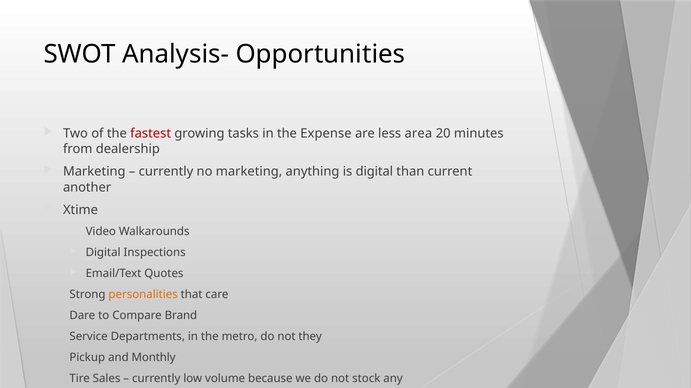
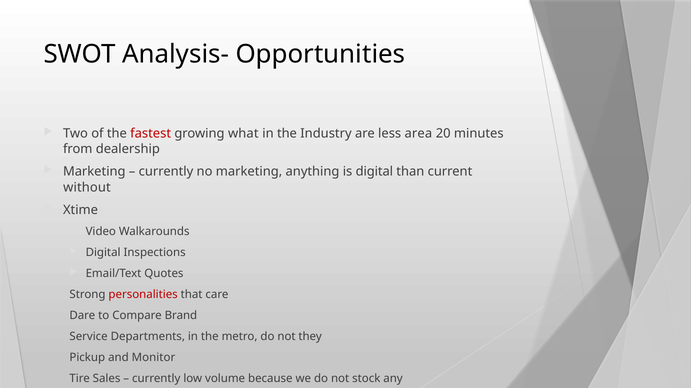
tasks: tasks -> what
Expense: Expense -> Industry
another: another -> without
personalities colour: orange -> red
Monthly: Monthly -> Monitor
